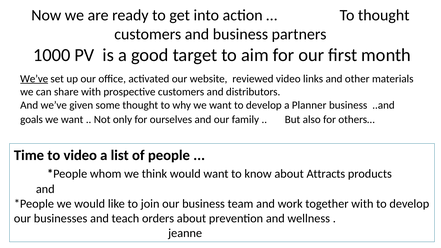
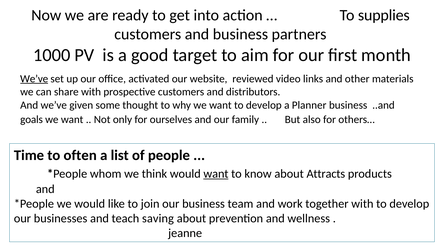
To thought: thought -> supplies
to video: video -> often
want at (216, 174) underline: none -> present
orders: orders -> saving
